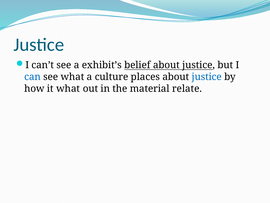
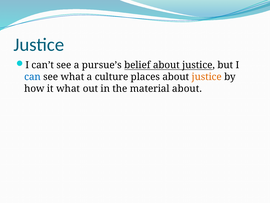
exhibit’s: exhibit’s -> pursue’s
justice at (207, 77) colour: blue -> orange
material relate: relate -> about
